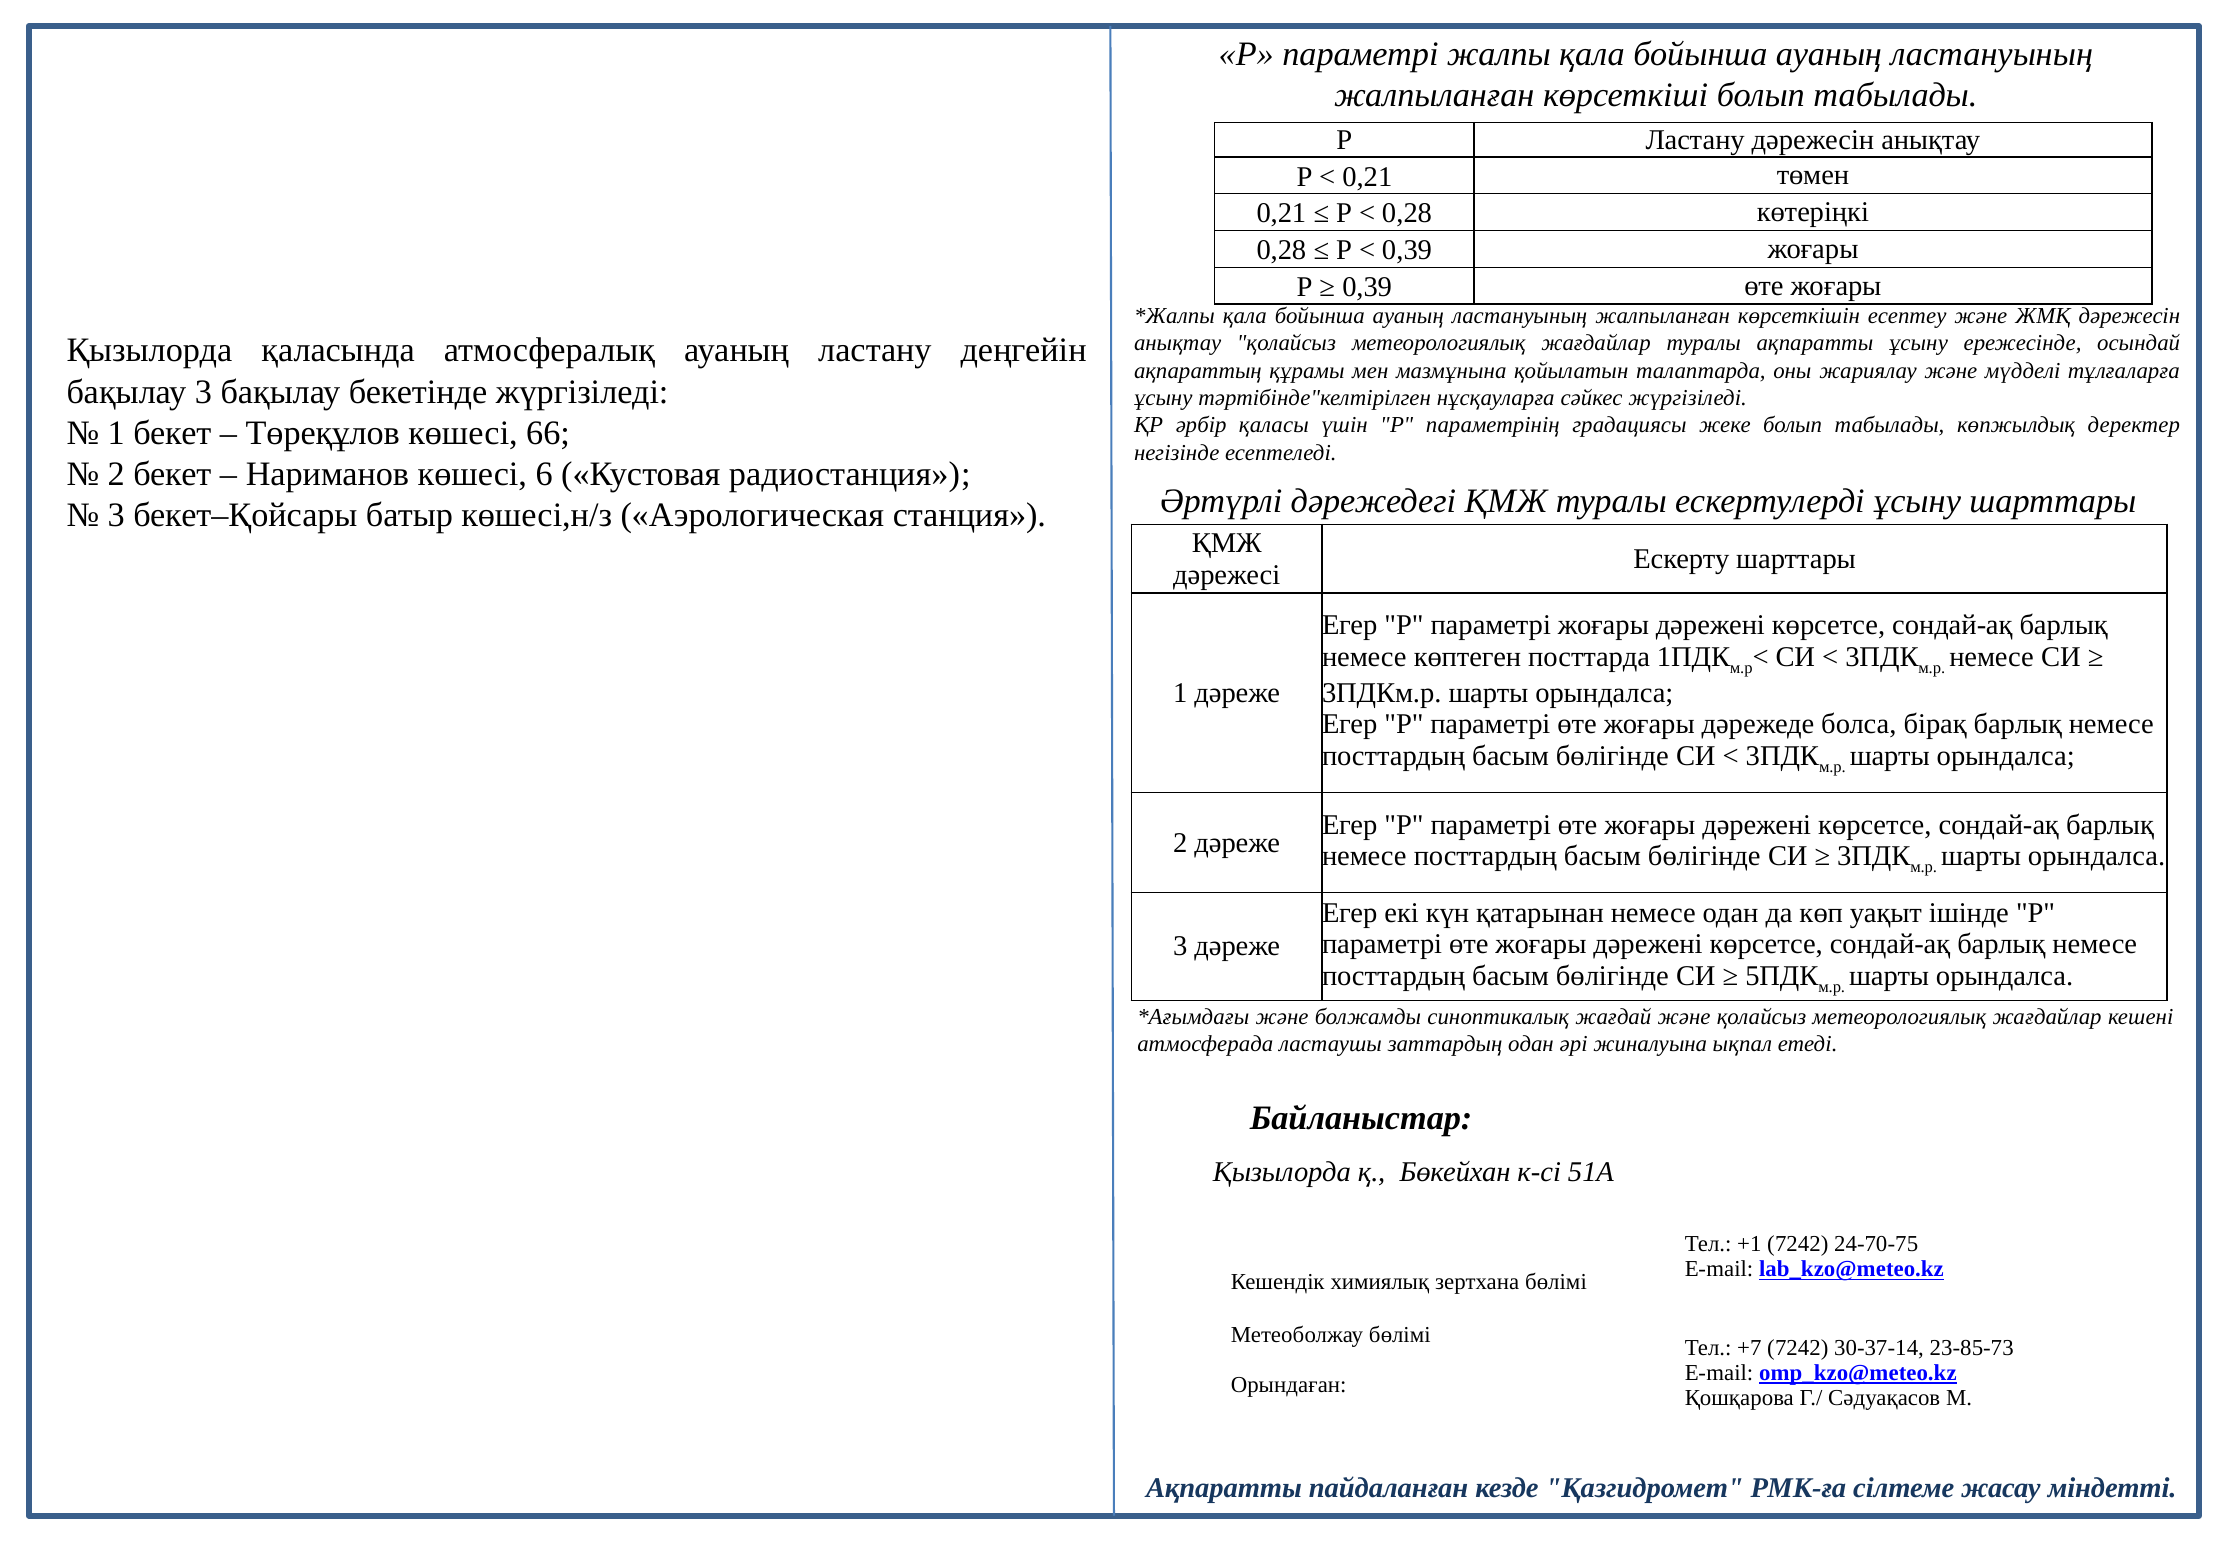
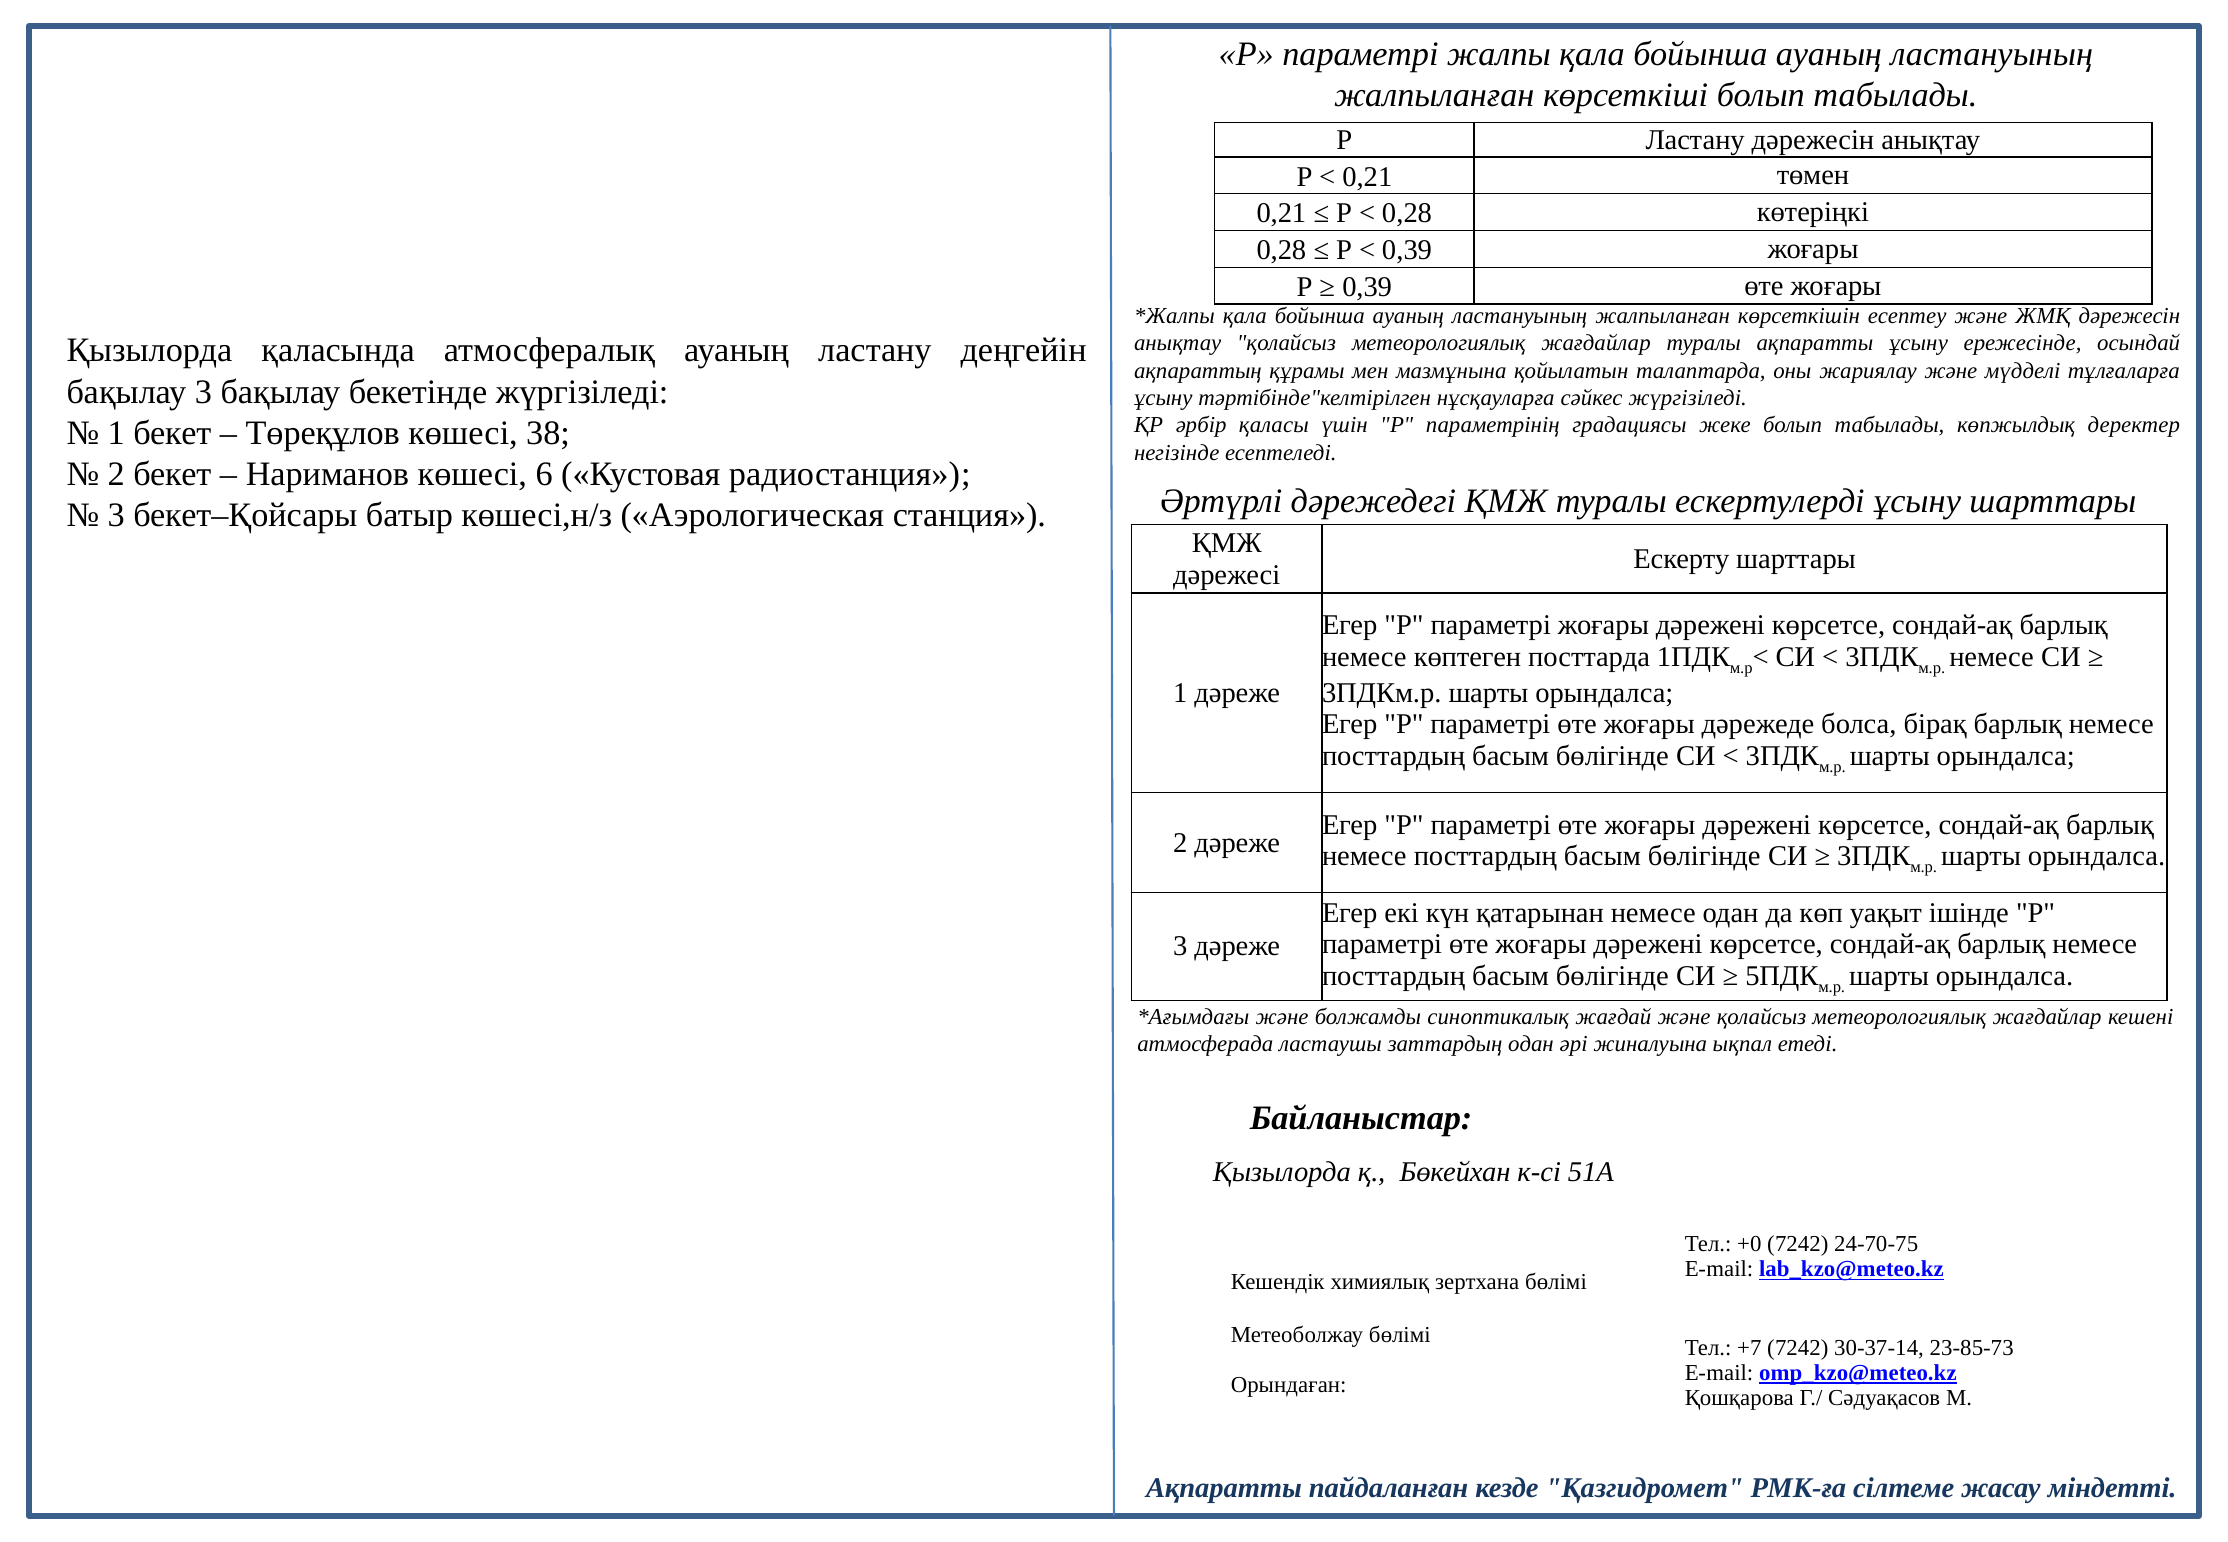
66: 66 -> 38
+1: +1 -> +0
